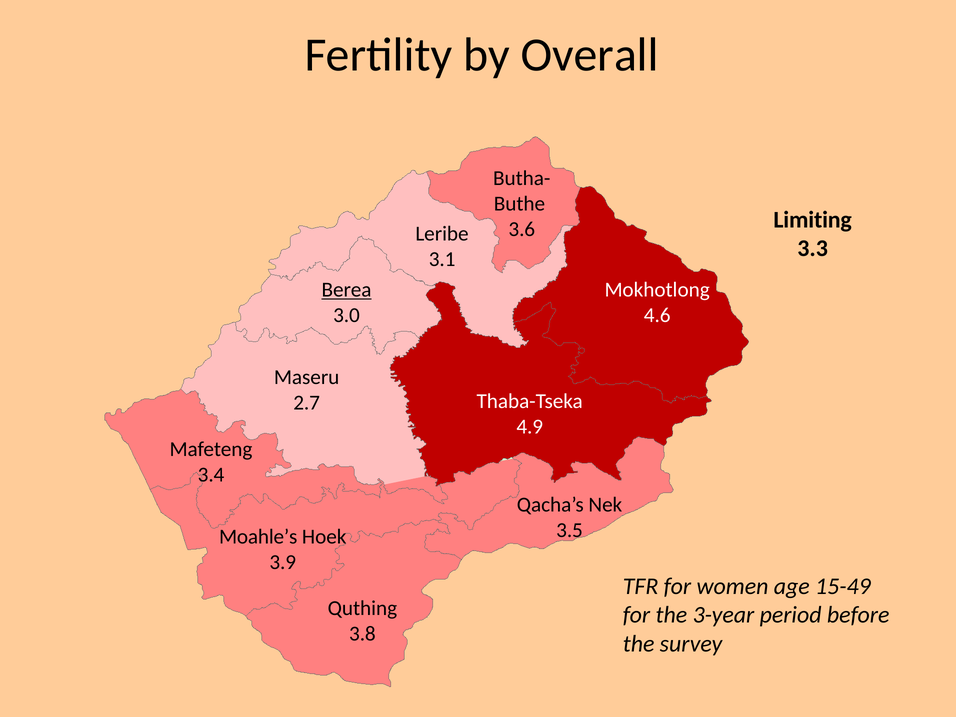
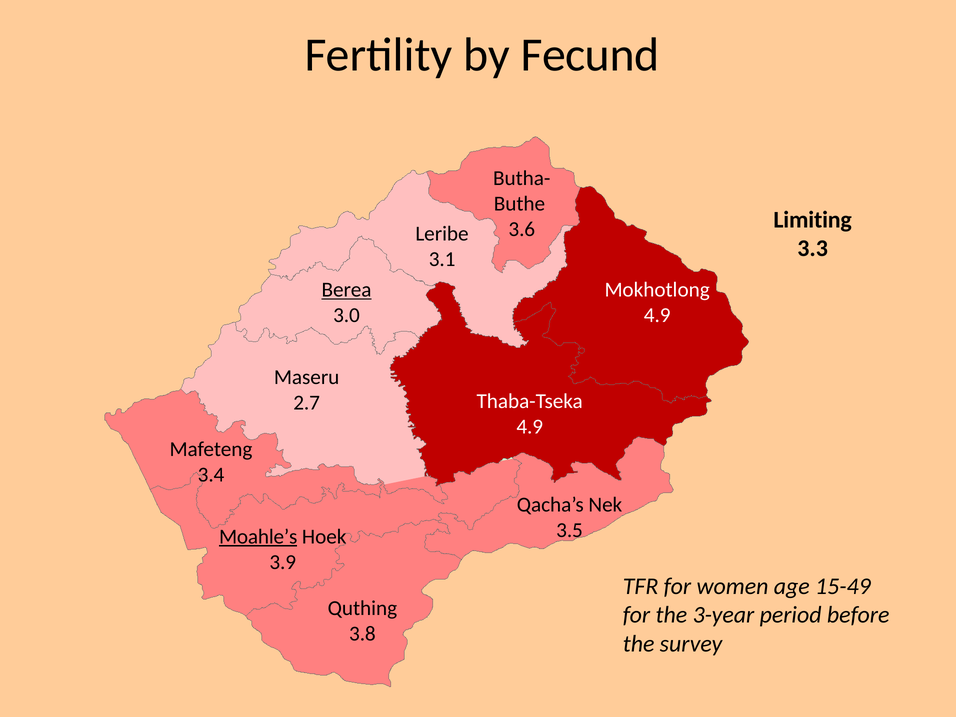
Overall: Overall -> Fecund
4.6 at (657, 315): 4.6 -> 4.9
Moahle’s underline: none -> present
